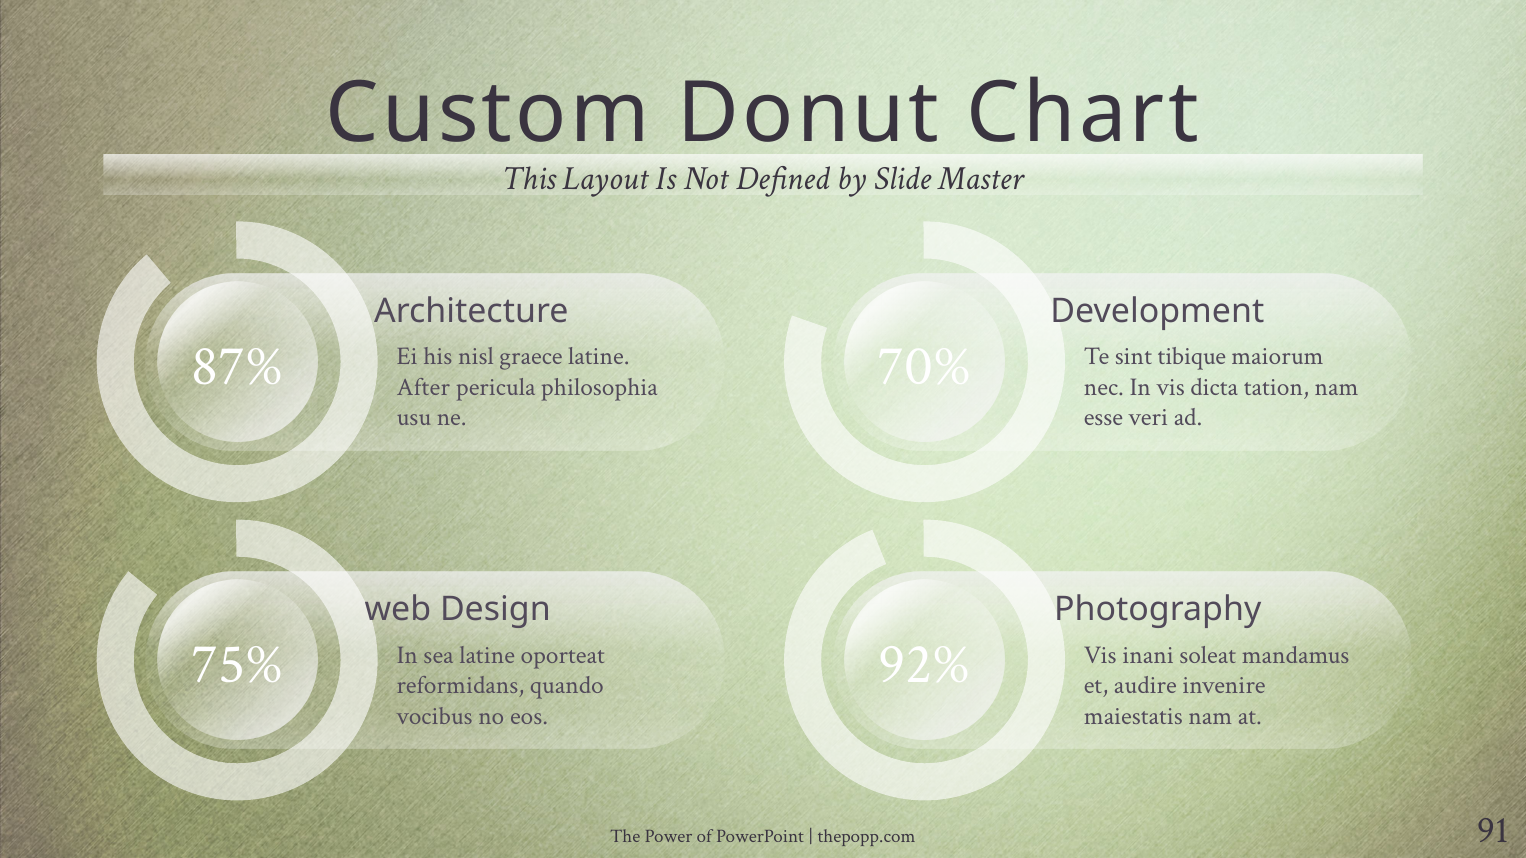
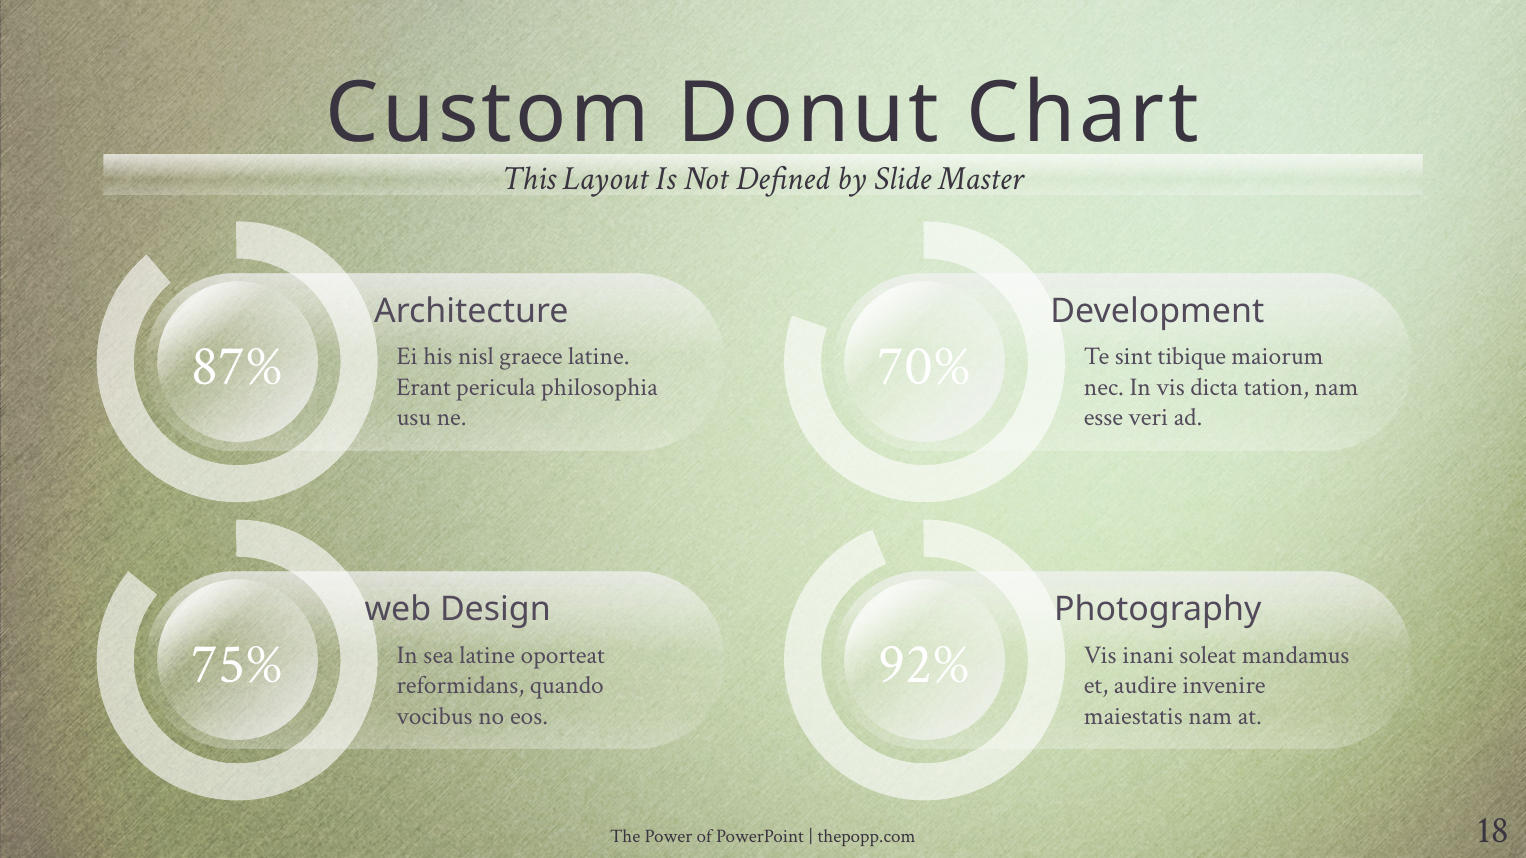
After: After -> Erant
91: 91 -> 18
